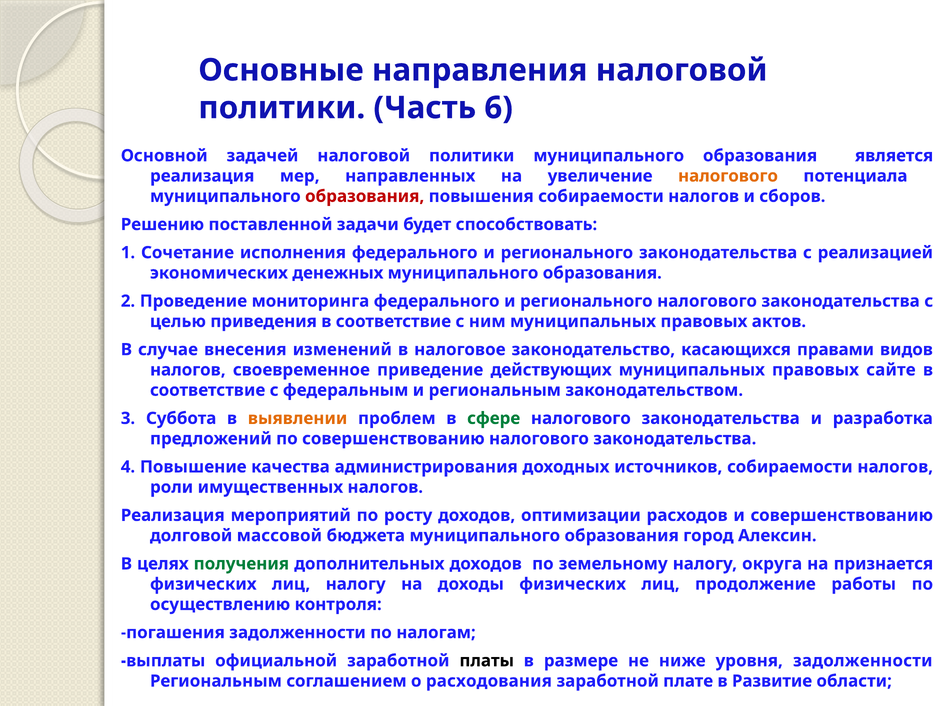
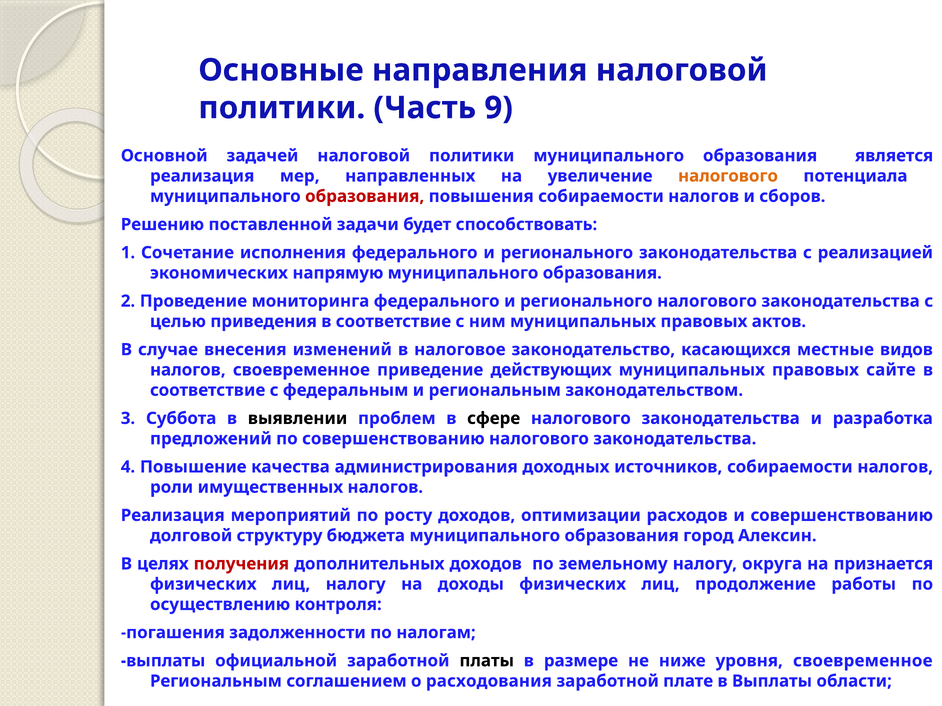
6: 6 -> 9
денежных: денежных -> напрямую
правами: правами -> местные
выявлении colour: orange -> black
сфере colour: green -> black
массовой: массовой -> структуру
получения colour: green -> red
уровня задолженности: задолженности -> своевременное
в Развитие: Развитие -> Выплаты
